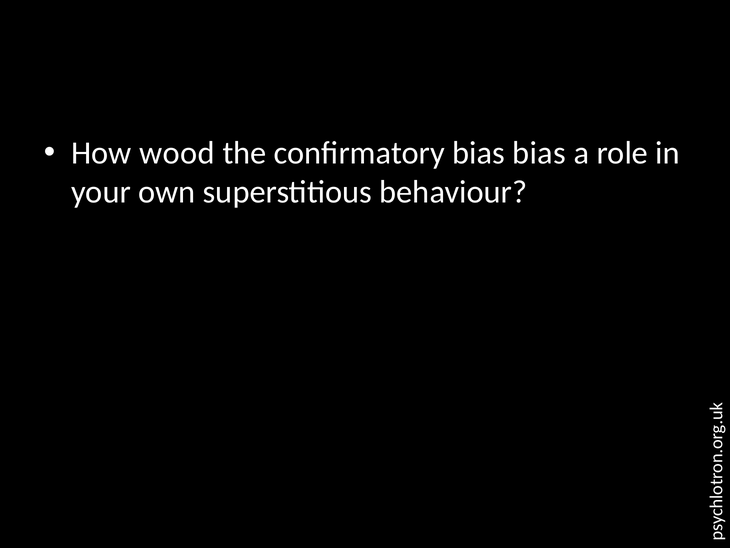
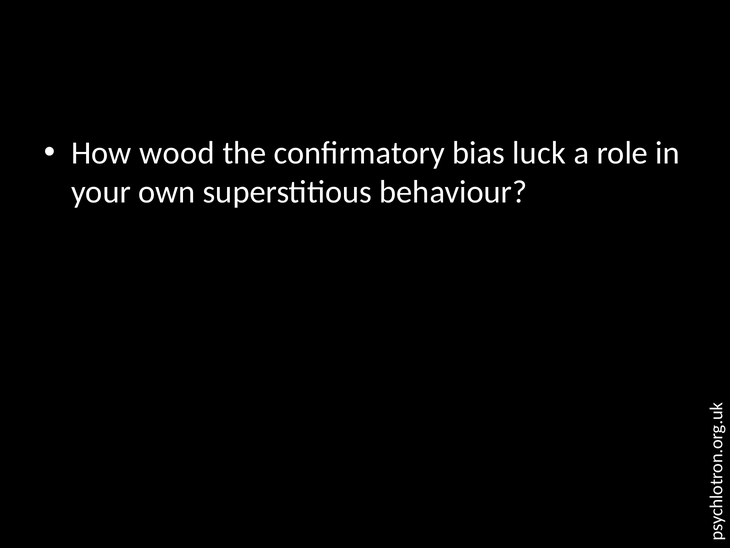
bias bias: bias -> luck
